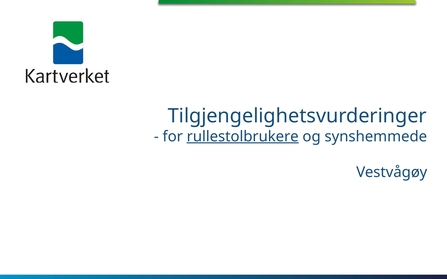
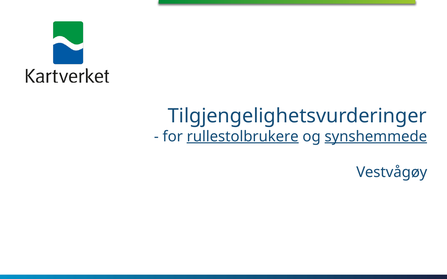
synshemmede underline: none -> present
